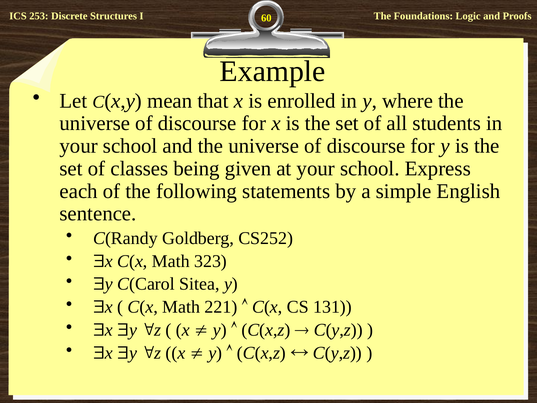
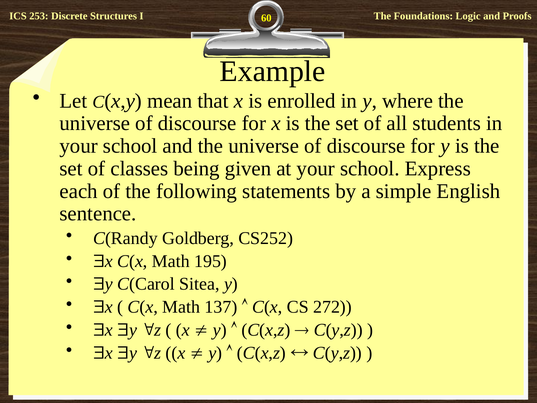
323: 323 -> 195
221: 221 -> 137
131: 131 -> 272
